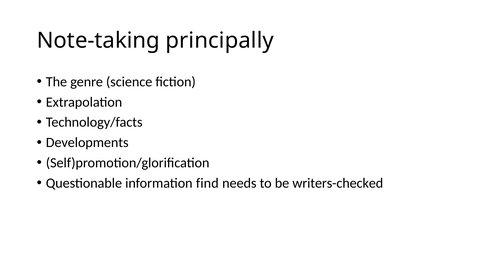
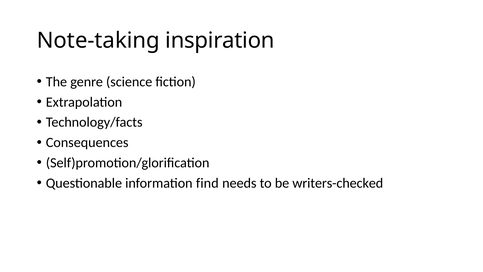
principally: principally -> inspiration
Developments: Developments -> Consequences
